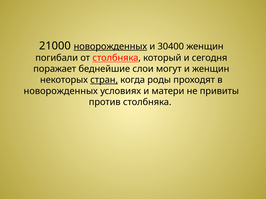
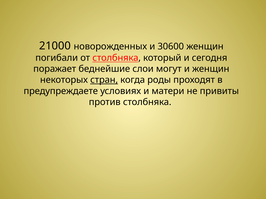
новорожденных at (110, 47) underline: present -> none
30400: 30400 -> 30600
новорожденных at (61, 91): новорожденных -> предупреждаете
